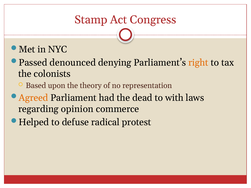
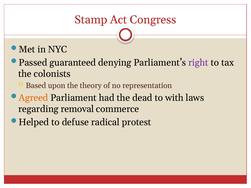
denounced: denounced -> guaranteed
right colour: orange -> purple
opinion: opinion -> removal
